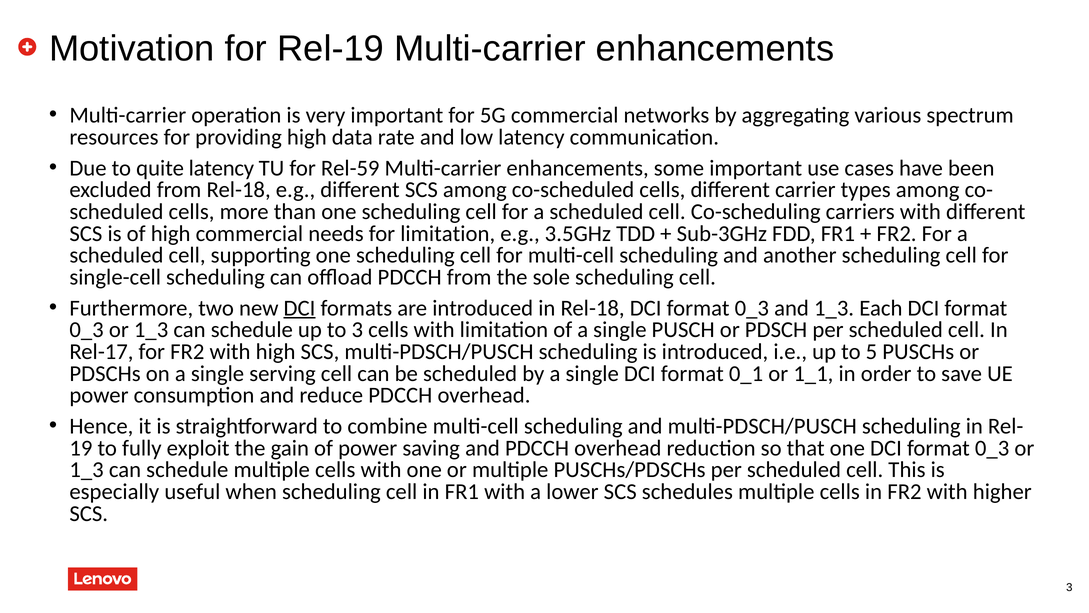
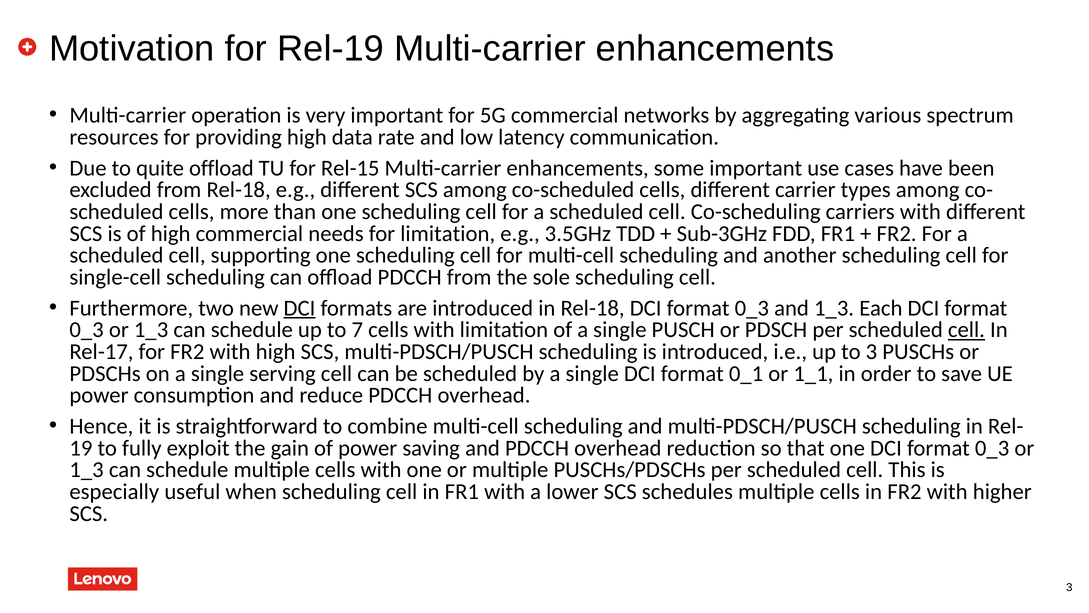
quite latency: latency -> offload
Rel-59: Rel-59 -> Rel-15
to 3: 3 -> 7
cell at (966, 330) underline: none -> present
to 5: 5 -> 3
